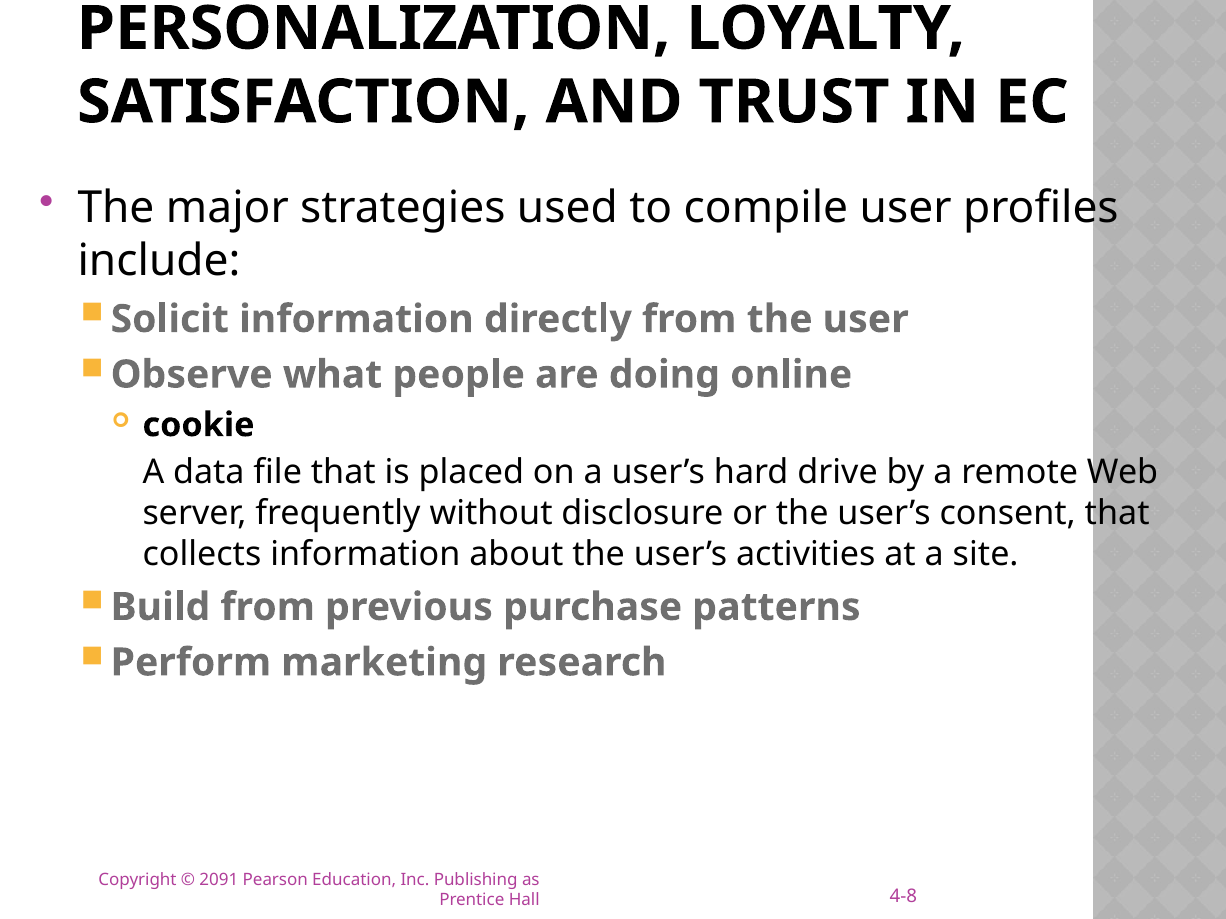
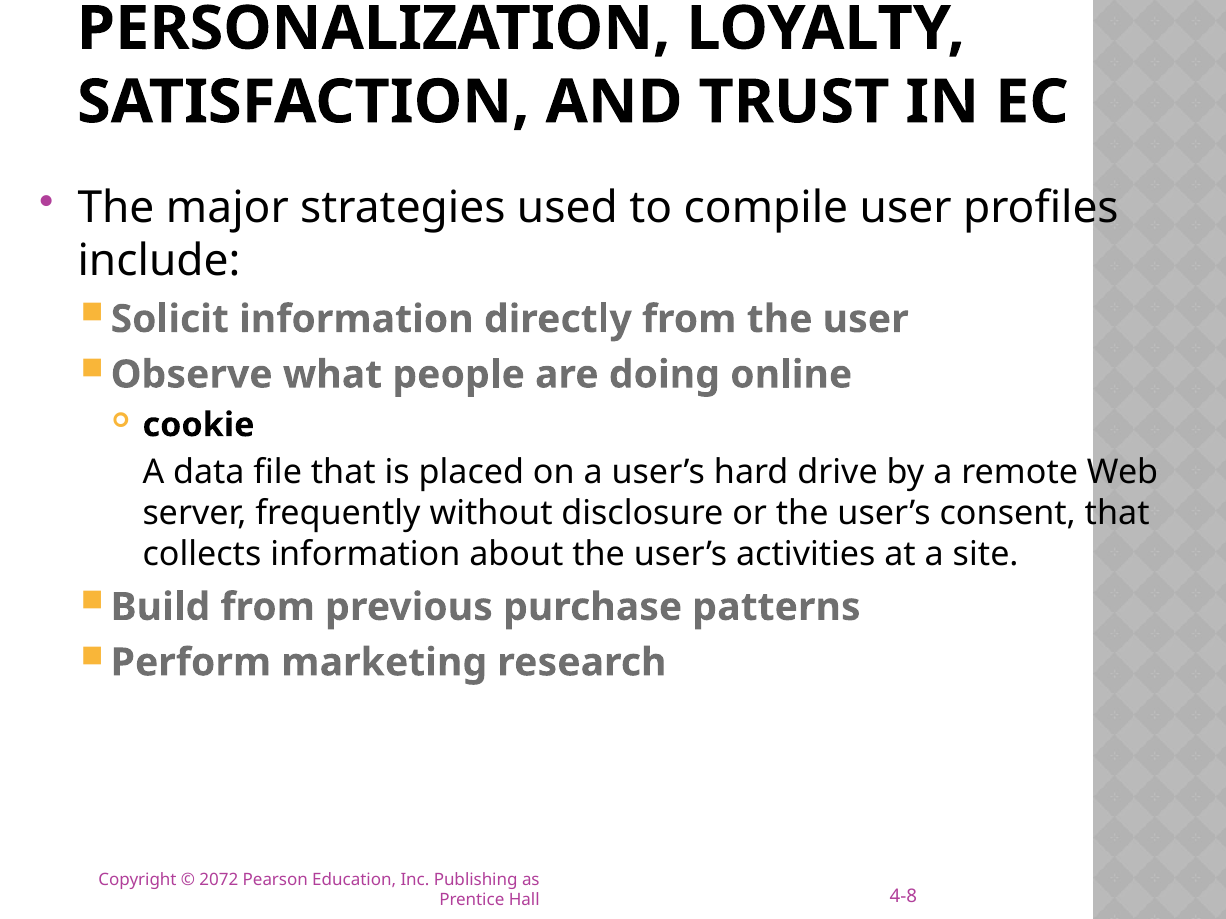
2091: 2091 -> 2072
